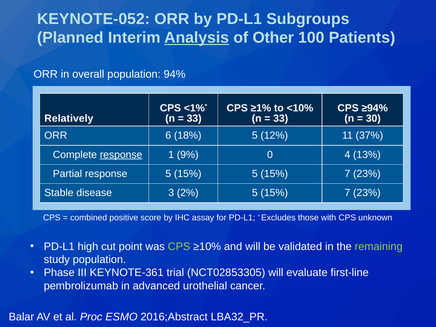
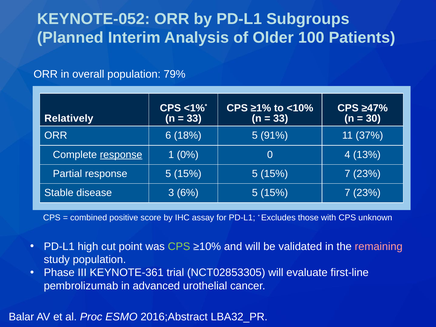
Analysis underline: present -> none
Other: Other -> Older
94%: 94% -> 79%
≥94%: ≥94% -> ≥47%
12%: 12% -> 91%
9%: 9% -> 0%
2%: 2% -> 6%
remaining colour: light green -> pink
